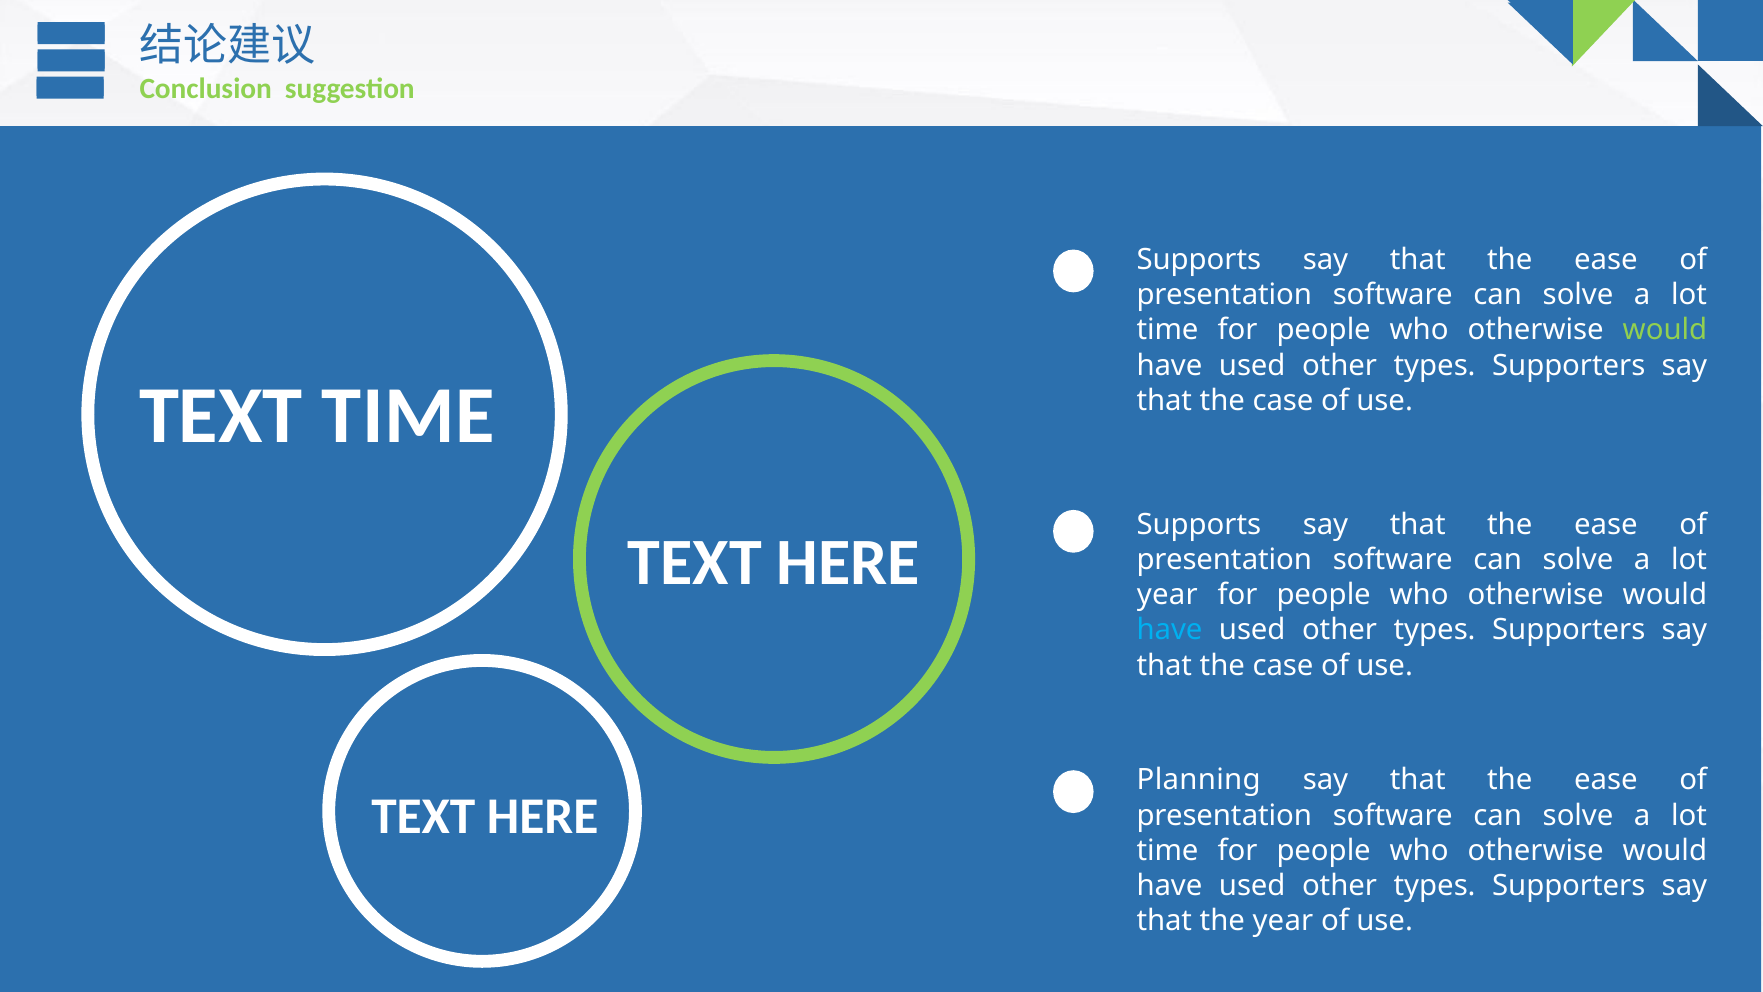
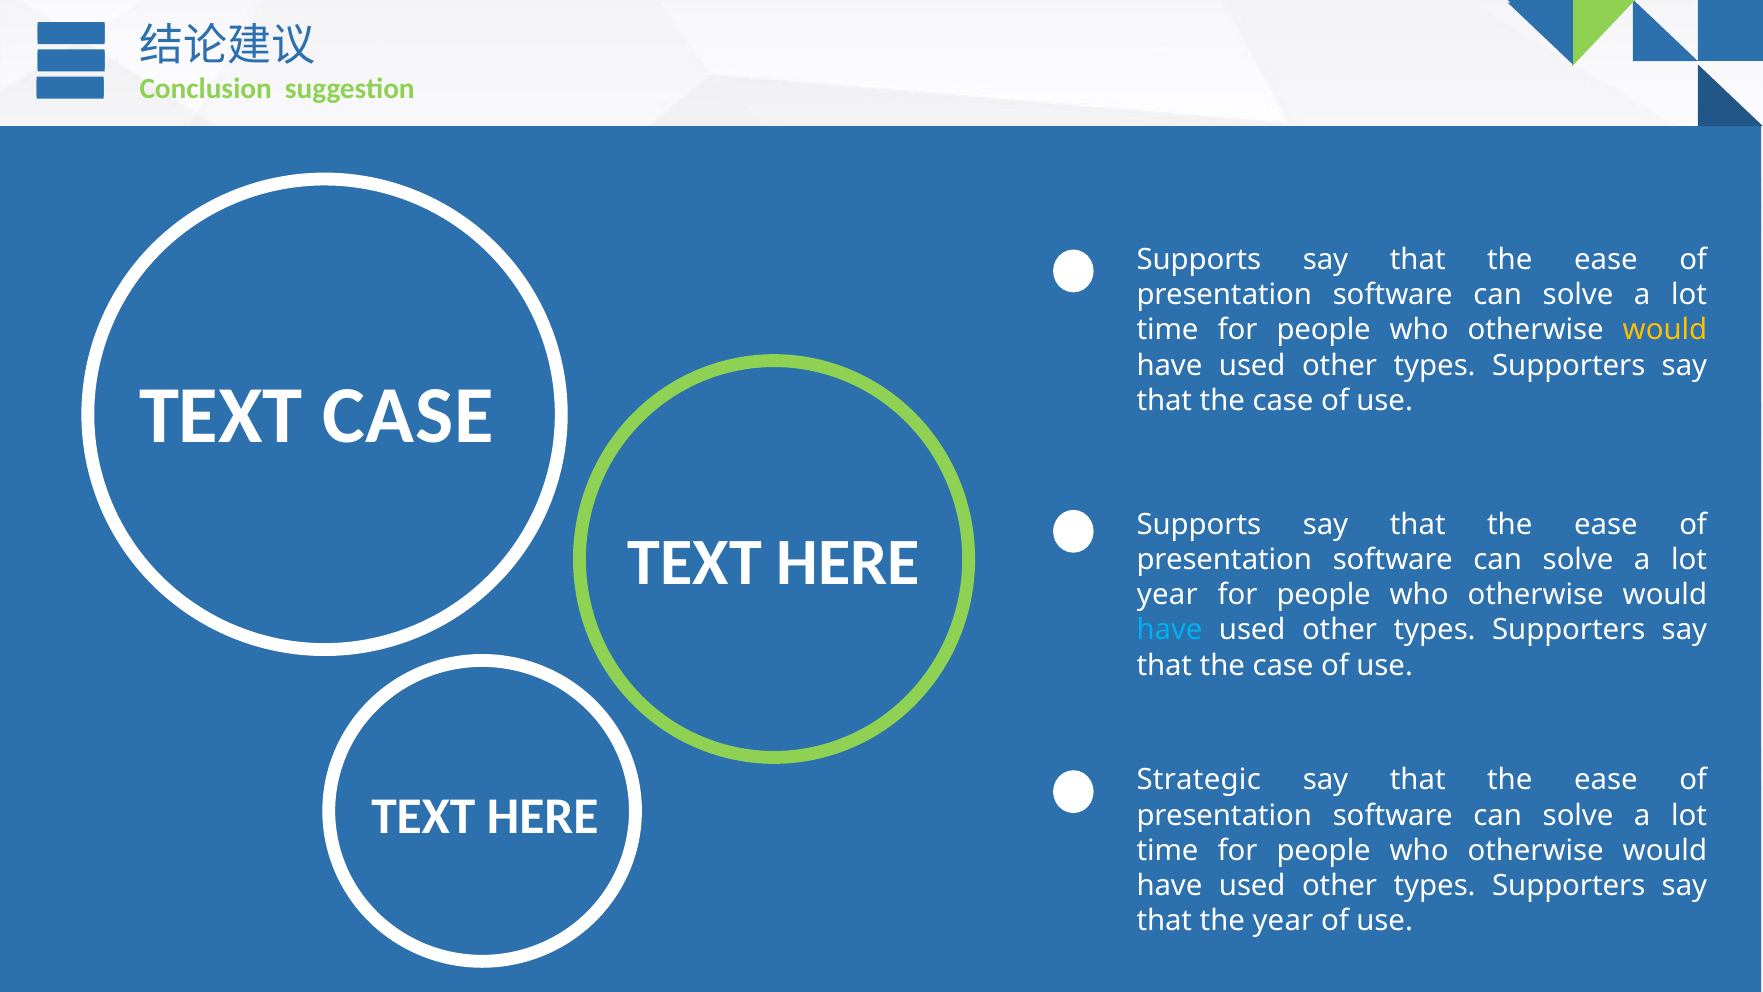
would at (1665, 330) colour: light green -> yellow
TEXT TIME: TIME -> CASE
Planning: Planning -> Strategic
